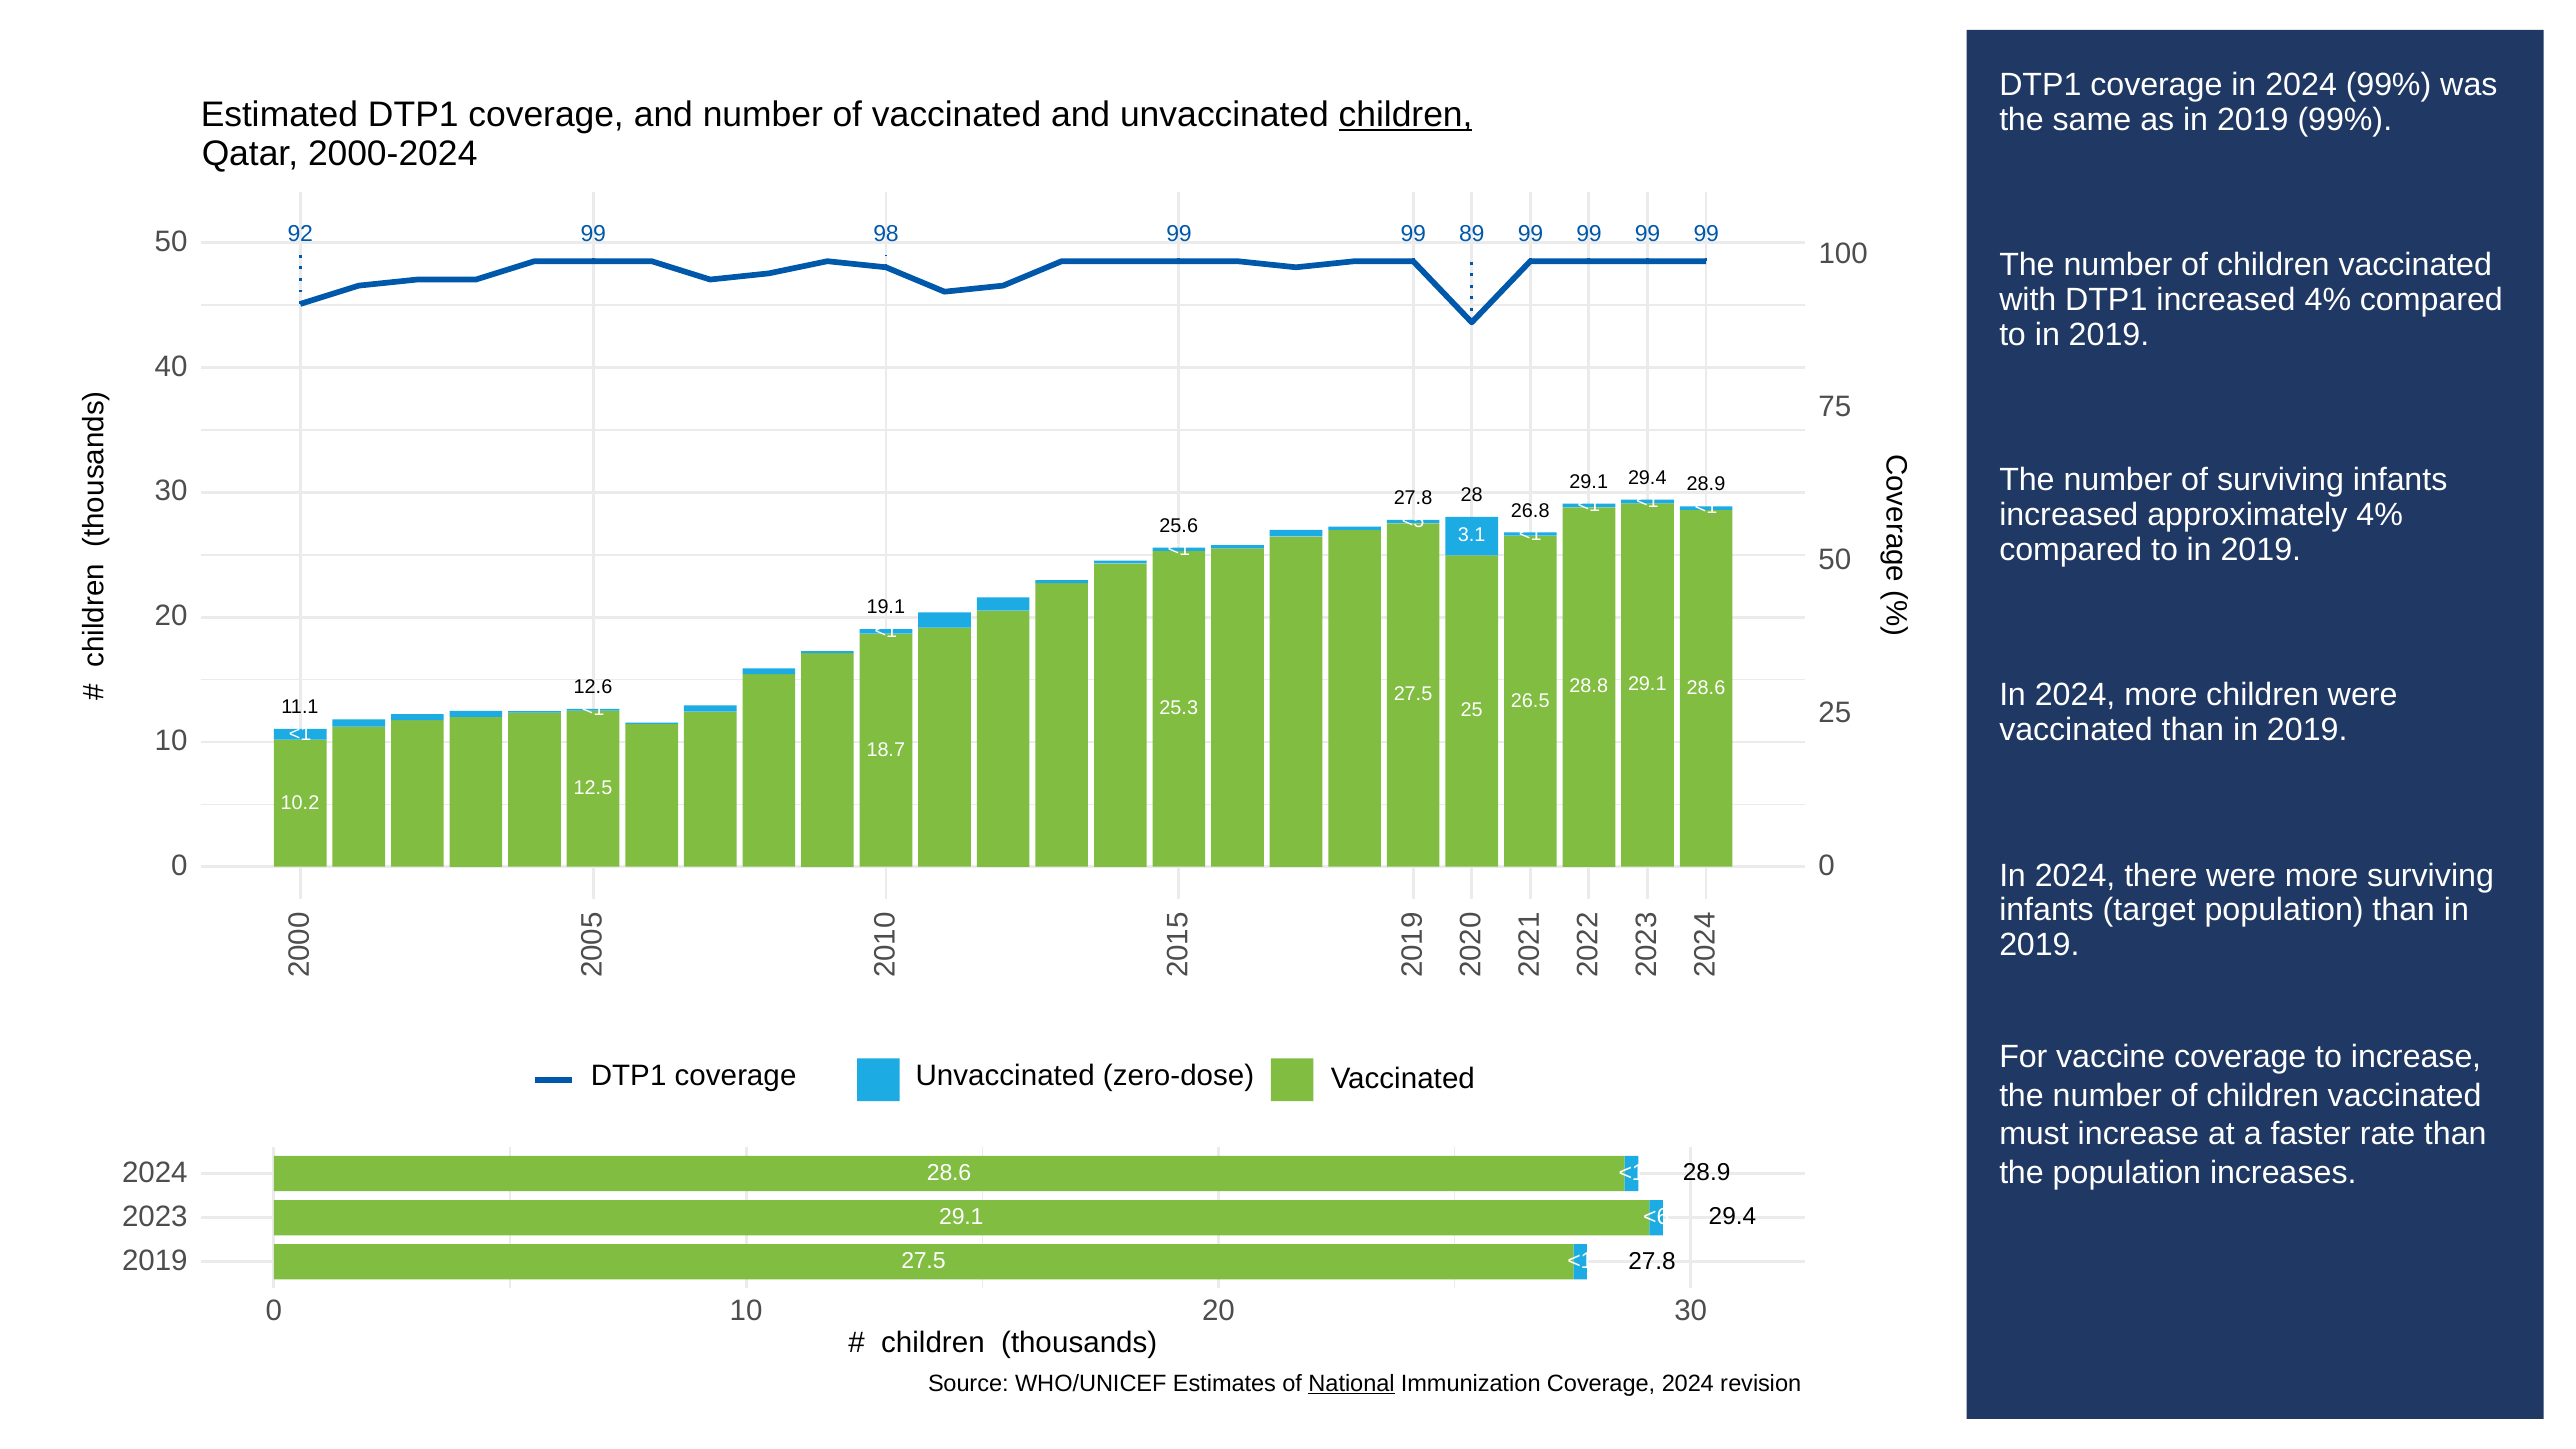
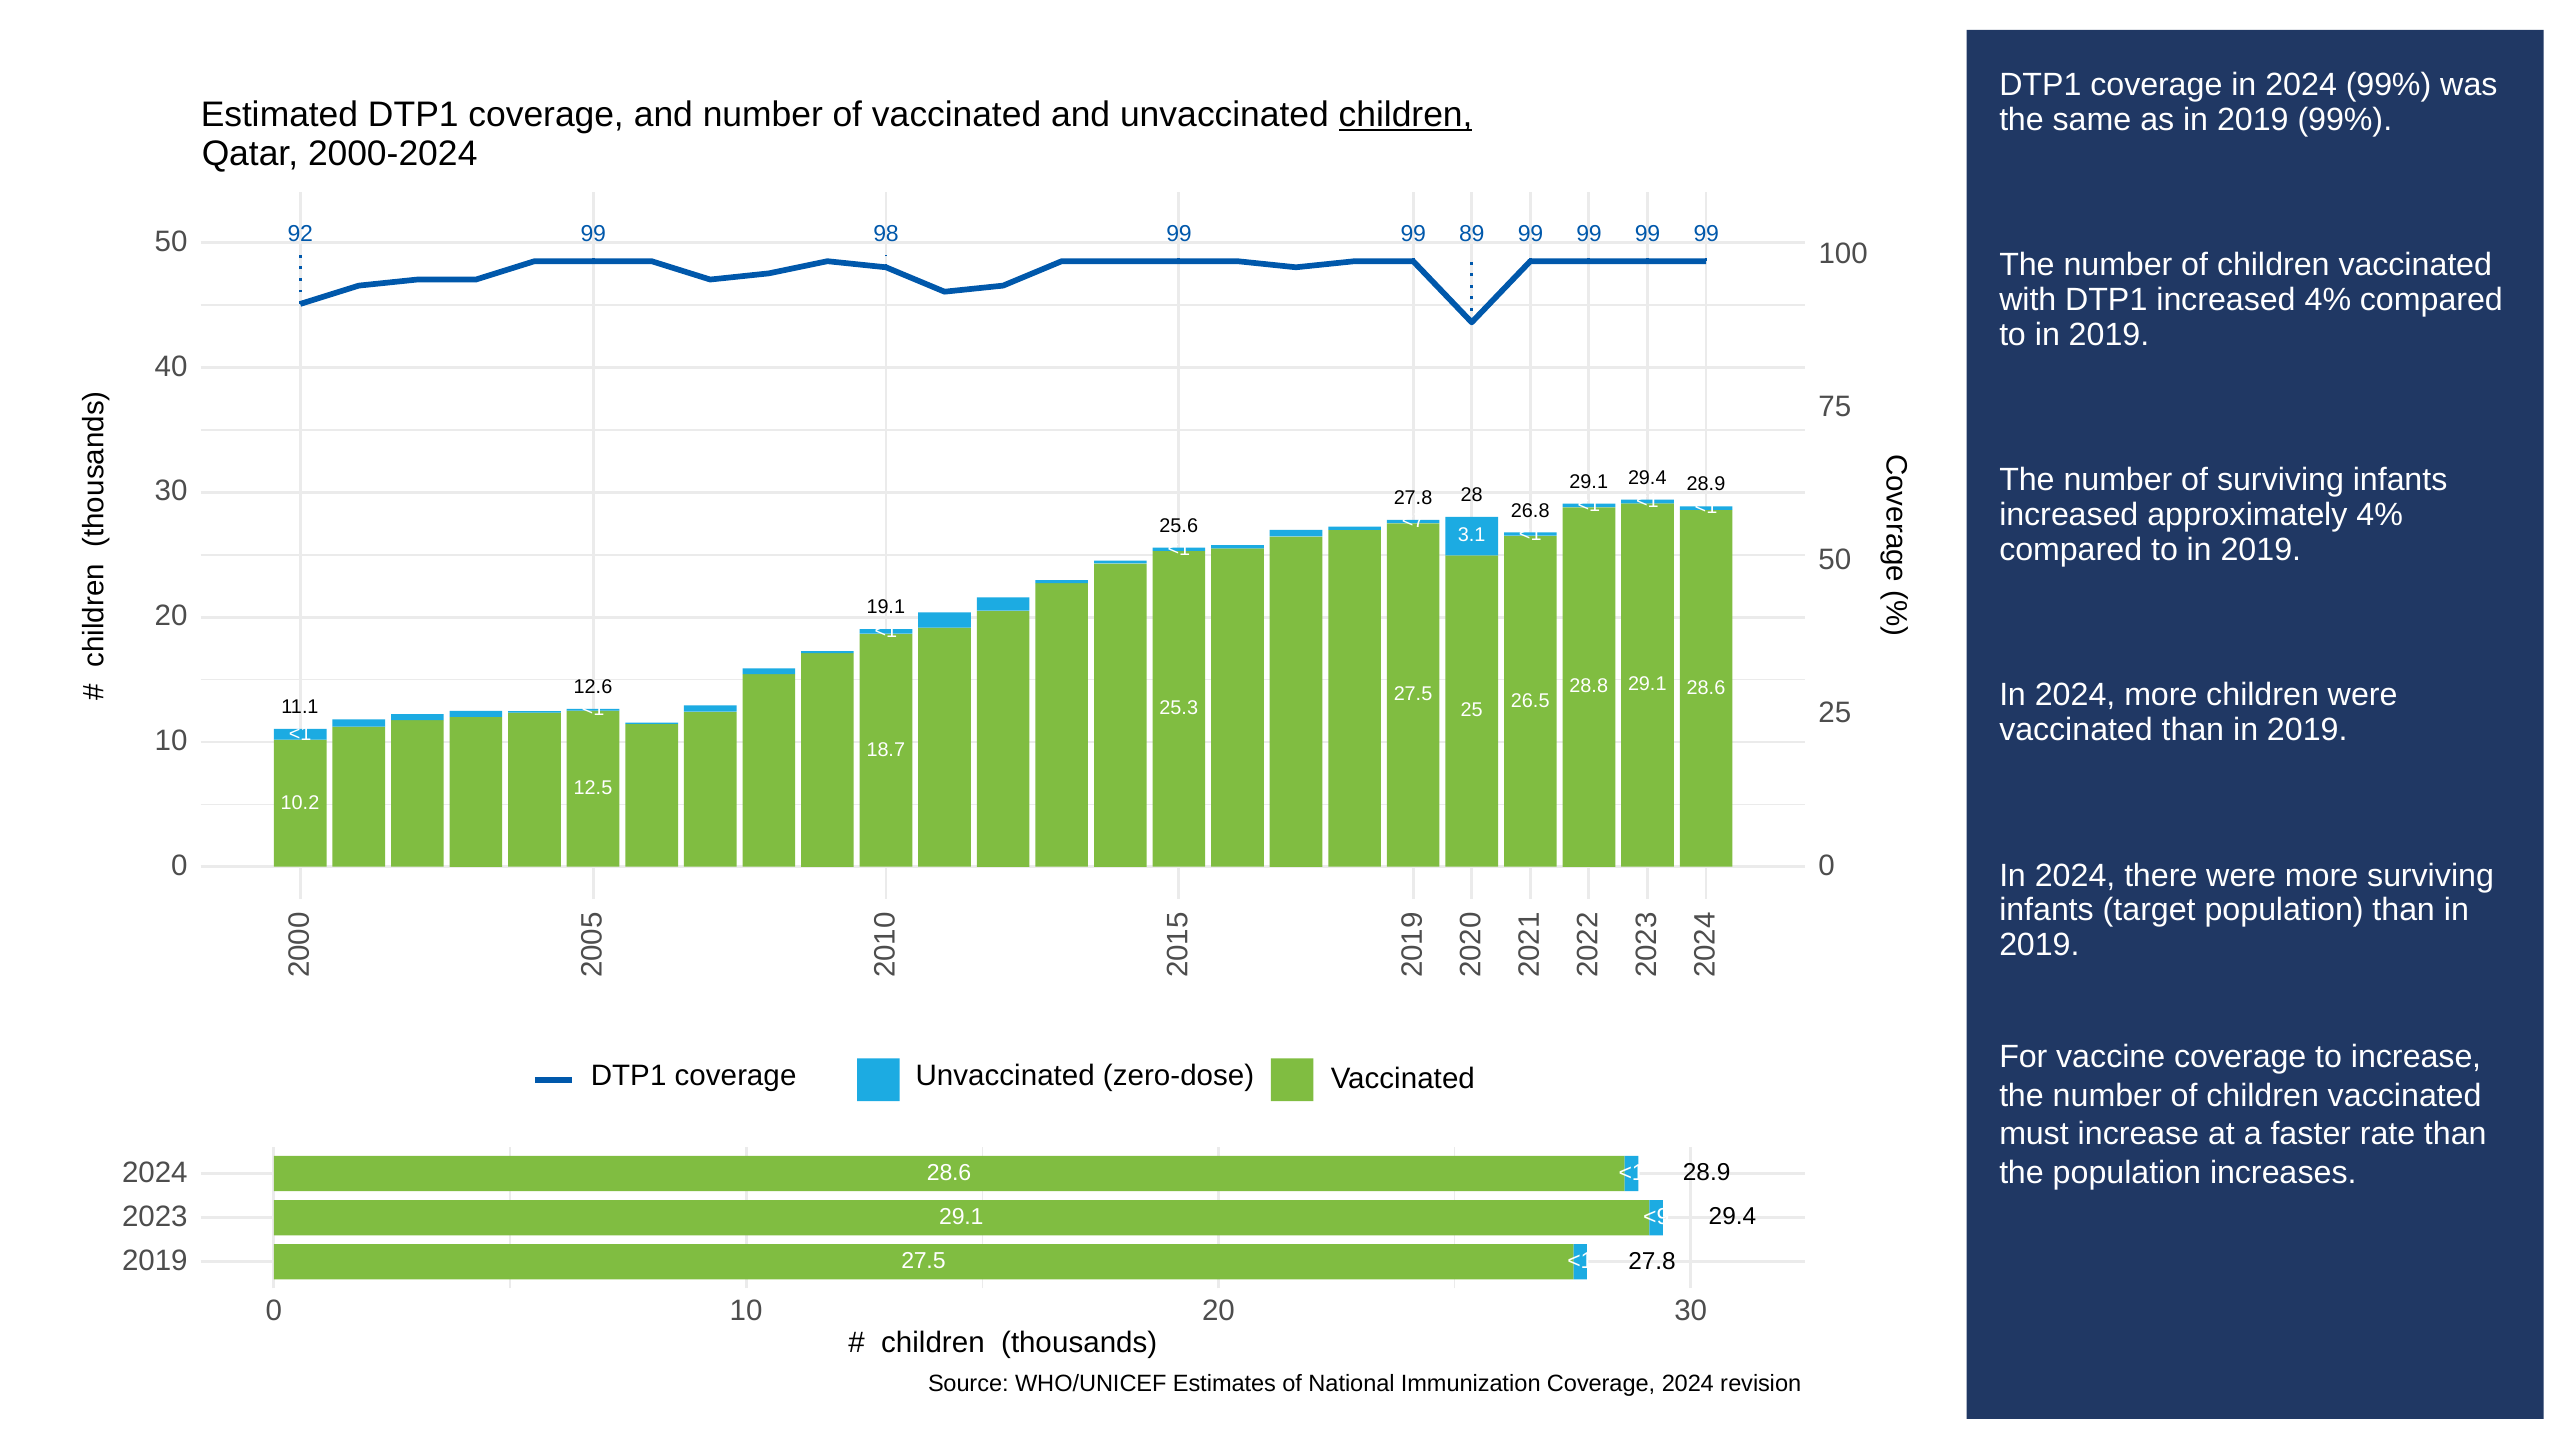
<5: <5 -> <7
<6: <6 -> <9
National underline: present -> none
